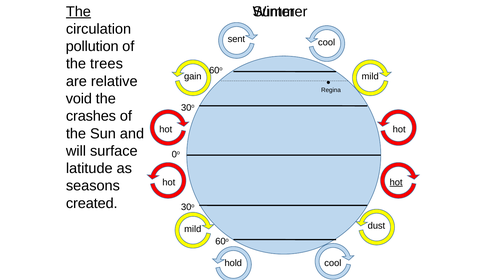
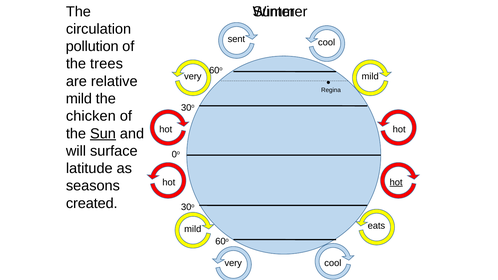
The at (78, 12) underline: present -> none
gain at (193, 77): gain -> very
void at (79, 99): void -> mild
crashes: crashes -> chicken
Sun underline: none -> present
dust: dust -> eats
hold at (233, 263): hold -> very
